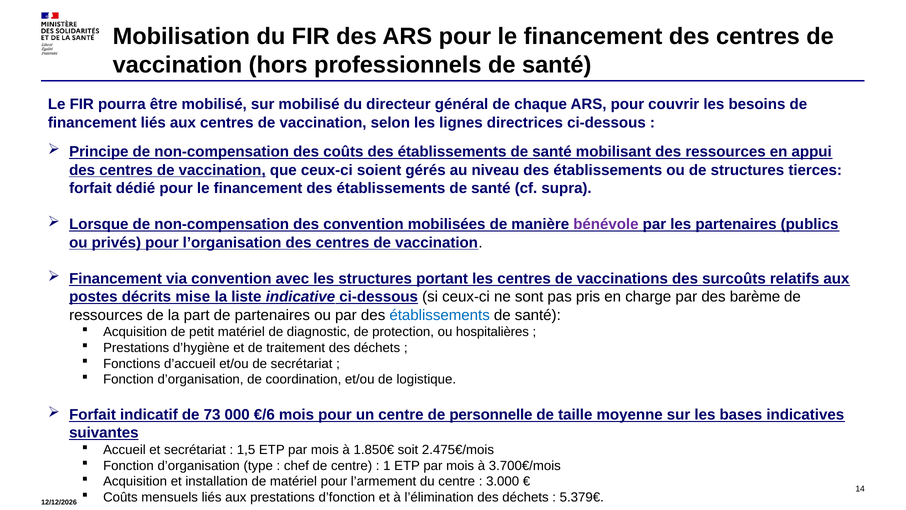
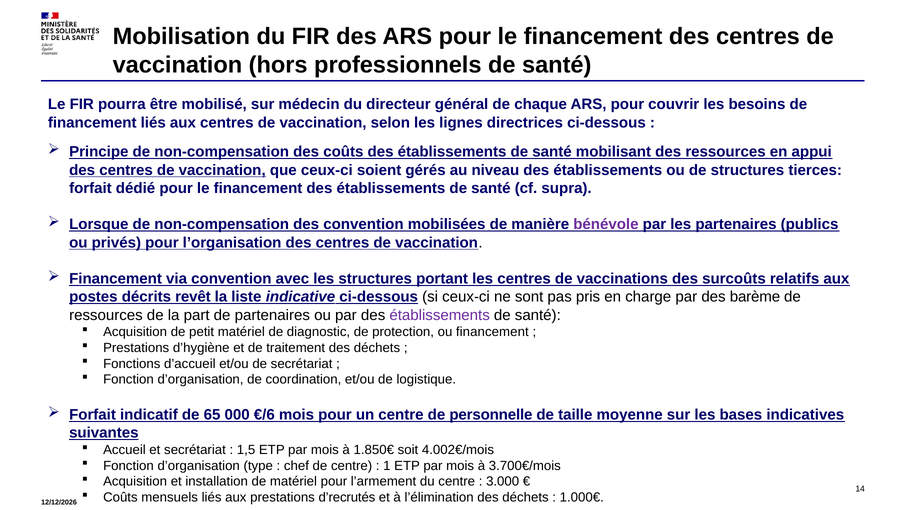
sur mobilisé: mobilisé -> médecin
mise: mise -> revêt
établissements at (440, 315) colour: blue -> purple
ou hospitalières: hospitalières -> financement
73: 73 -> 65
2.475€/mois: 2.475€/mois -> 4.002€/mois
d’fonction: d’fonction -> d’recrutés
5.379€: 5.379€ -> 1.000€
